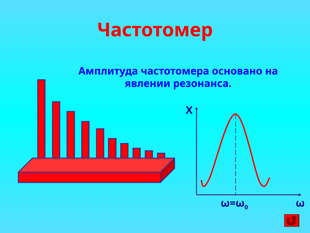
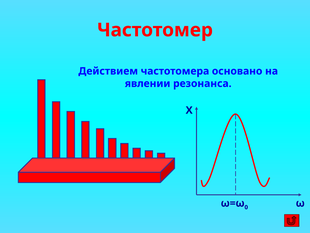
Амплитуда: Амплитуда -> Действием
